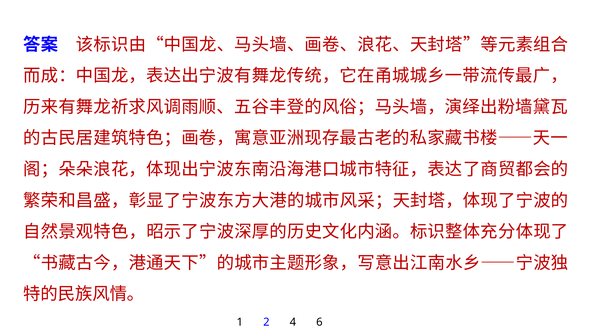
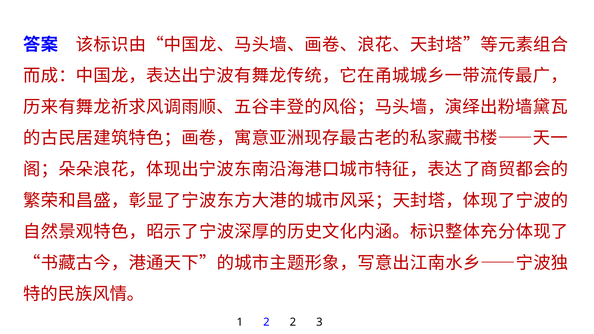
2 4: 4 -> 2
6: 6 -> 3
